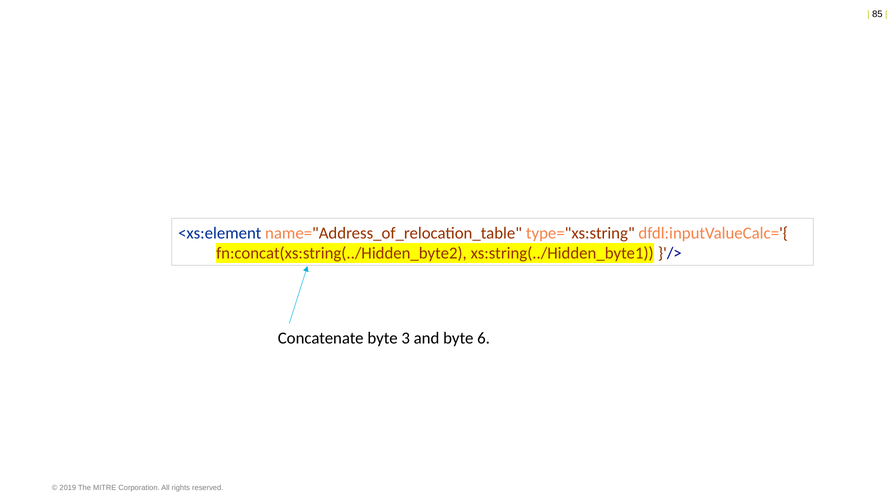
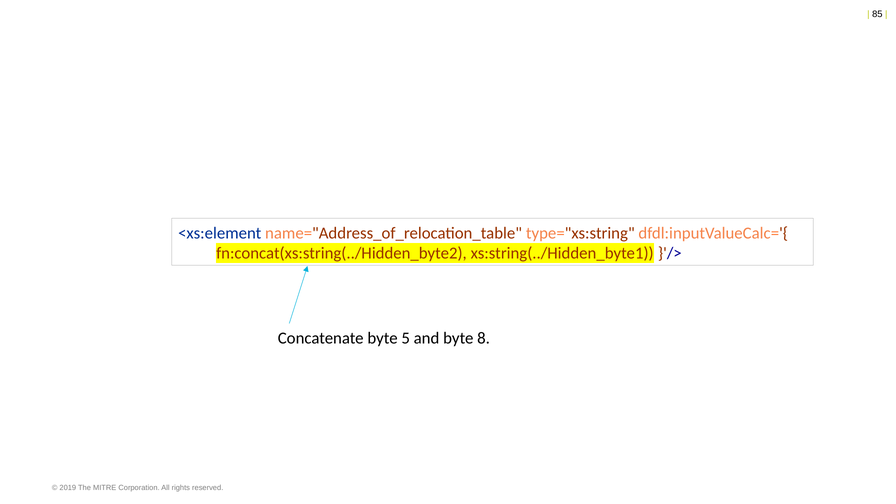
3: 3 -> 5
6: 6 -> 8
